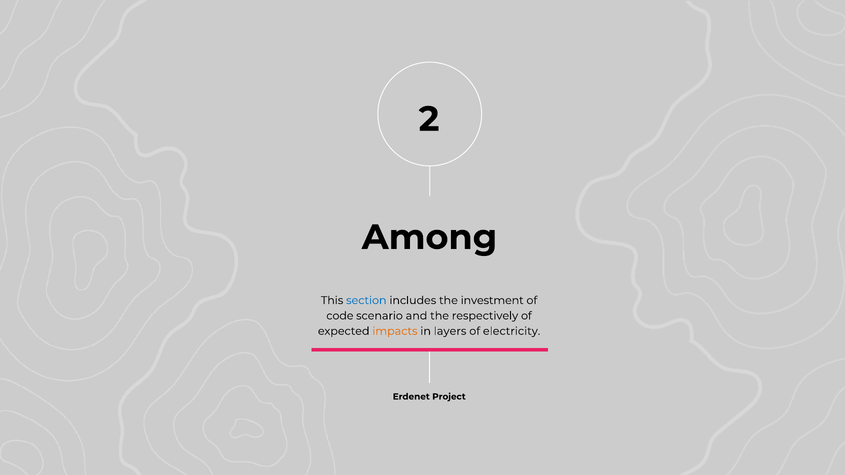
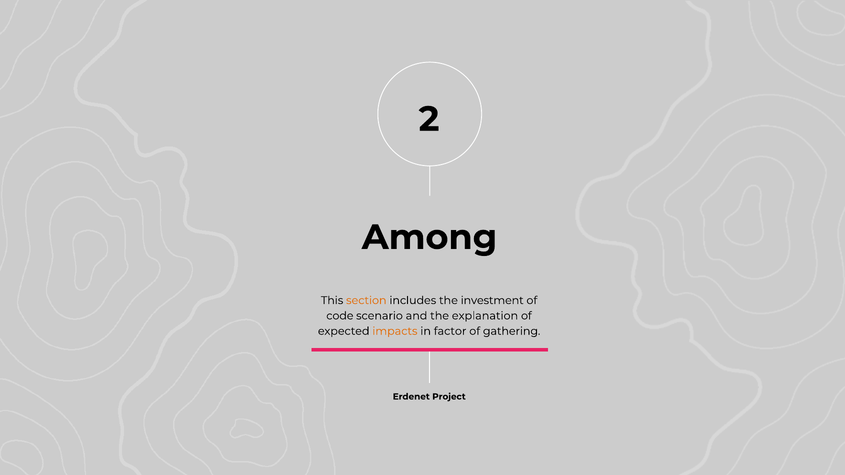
section colour: blue -> orange
respectively: respectively -> explanation
layers: layers -> factor
electricity: electricity -> gathering
